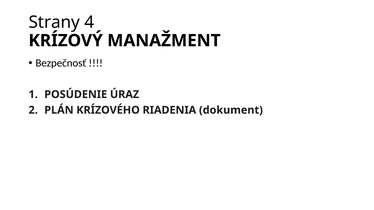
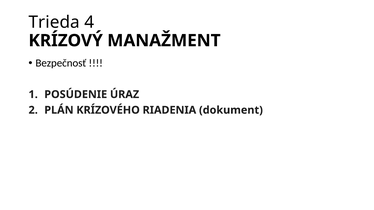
Strany: Strany -> Trieda
